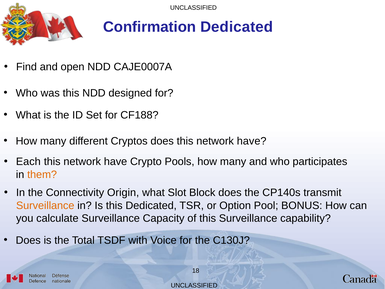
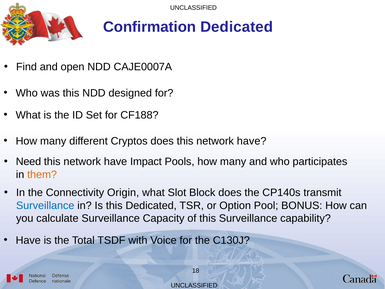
Each: Each -> Need
Crypto: Crypto -> Impact
Surveillance at (45, 205) colour: orange -> blue
Does at (28, 240): Does -> Have
